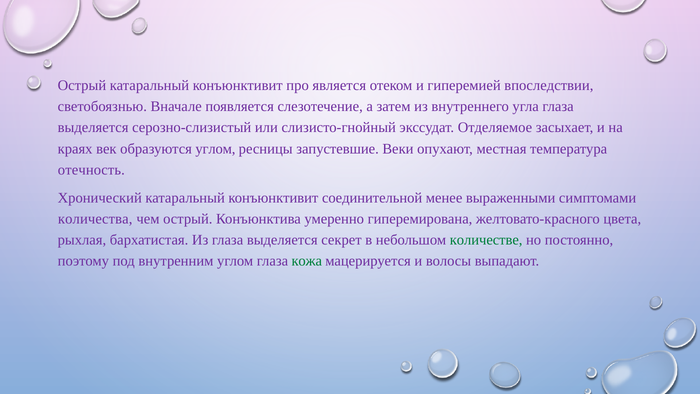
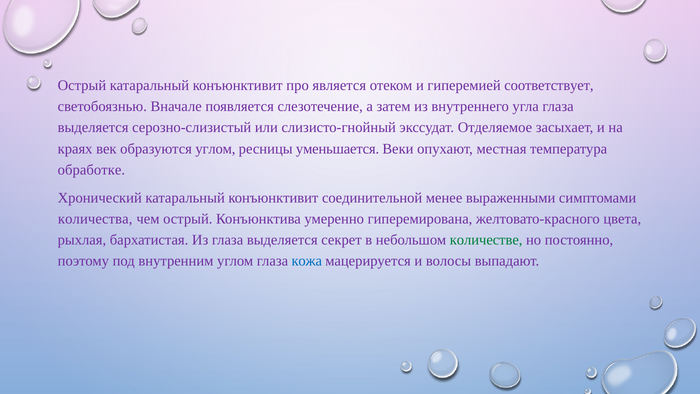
впоследствии: впоследствии -> соответствует
запустевшие: запустевшие -> уменьшается
отечность: отечность -> обработке
кожа colour: green -> blue
